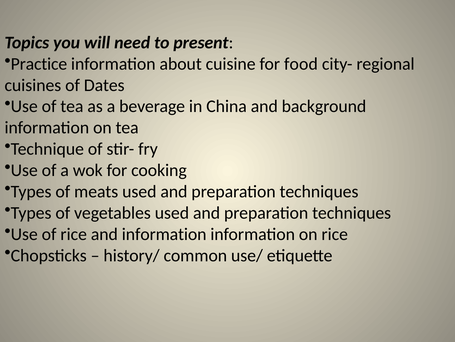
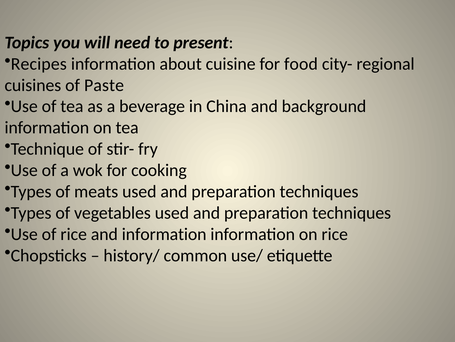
Practice: Practice -> Recipes
Dates: Dates -> Paste
